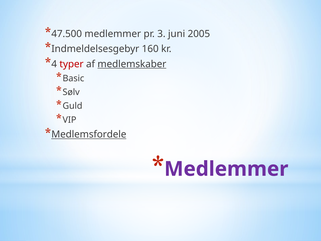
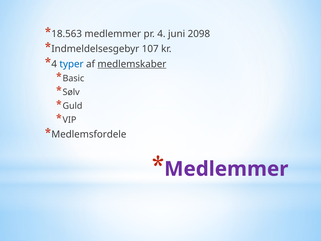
47.500: 47.500 -> 18.563
pr 3: 3 -> 4
2005: 2005 -> 2098
160: 160 -> 107
typer colour: red -> blue
Medlemsfordele underline: present -> none
